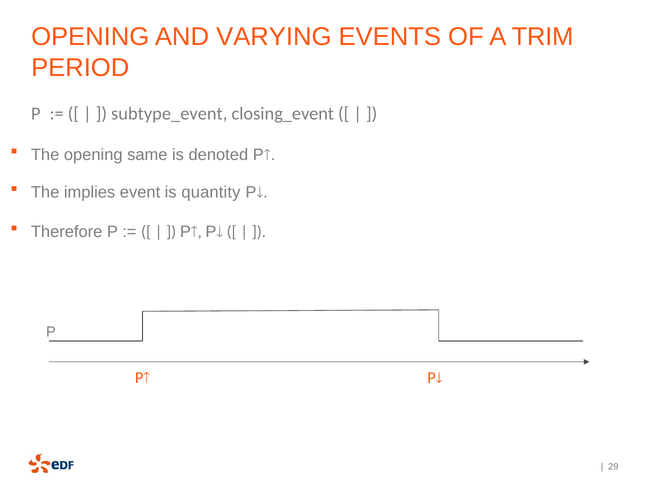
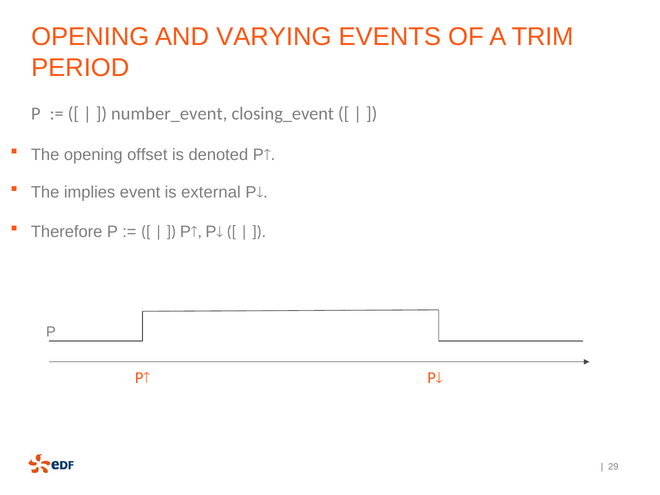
subtype_event: subtype_event -> number_event
same: same -> offset
quantity: quantity -> external
